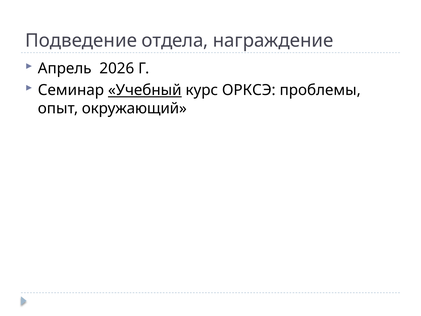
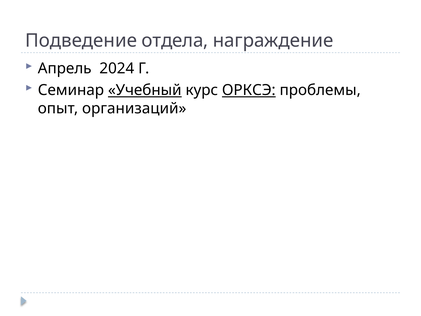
2026: 2026 -> 2024
ОРКСЭ underline: none -> present
окружающий: окружающий -> организаций
